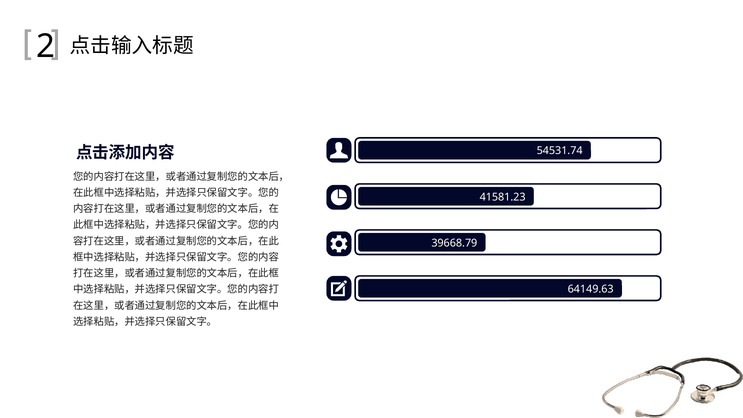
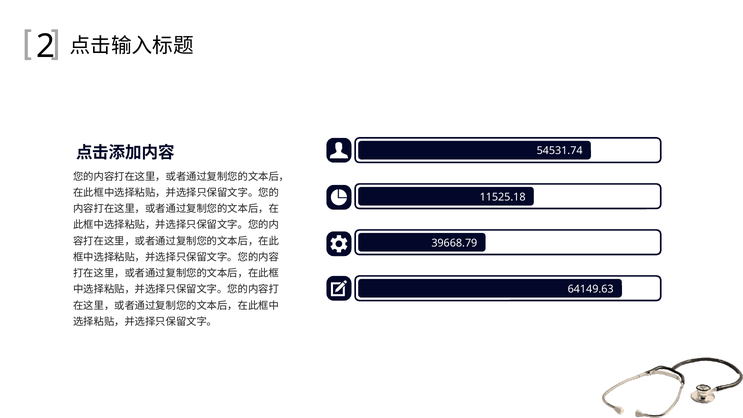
41581.23: 41581.23 -> 11525.18
